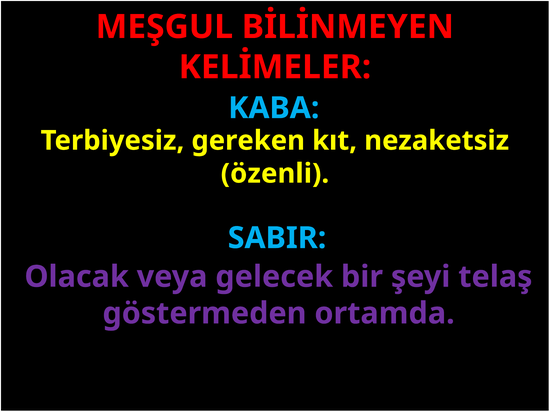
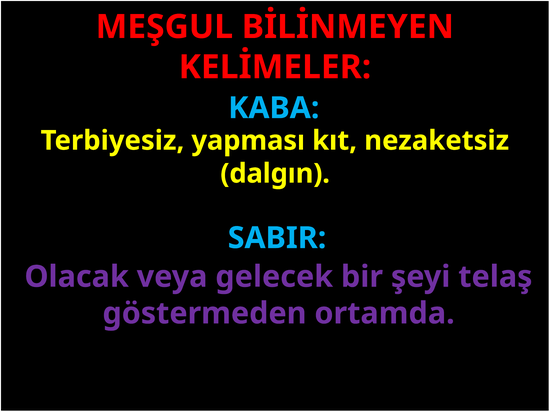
gereken: gereken -> yapması
özenli: özenli -> dalgın
